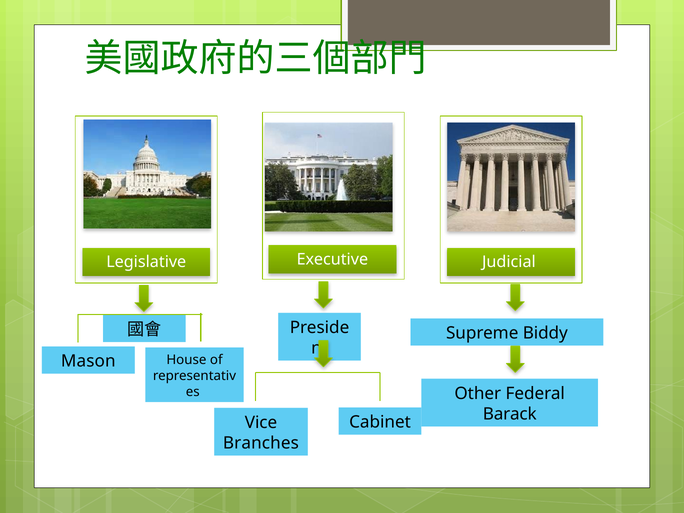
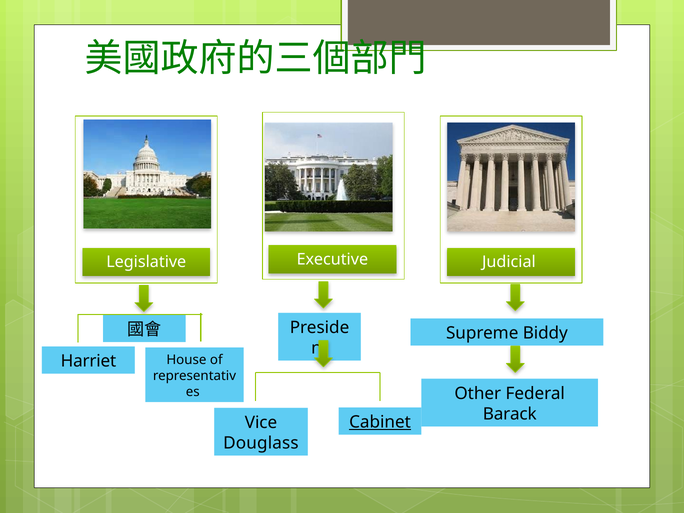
Mason: Mason -> Harriet
Cabinet underline: none -> present
Branches: Branches -> Douglass
